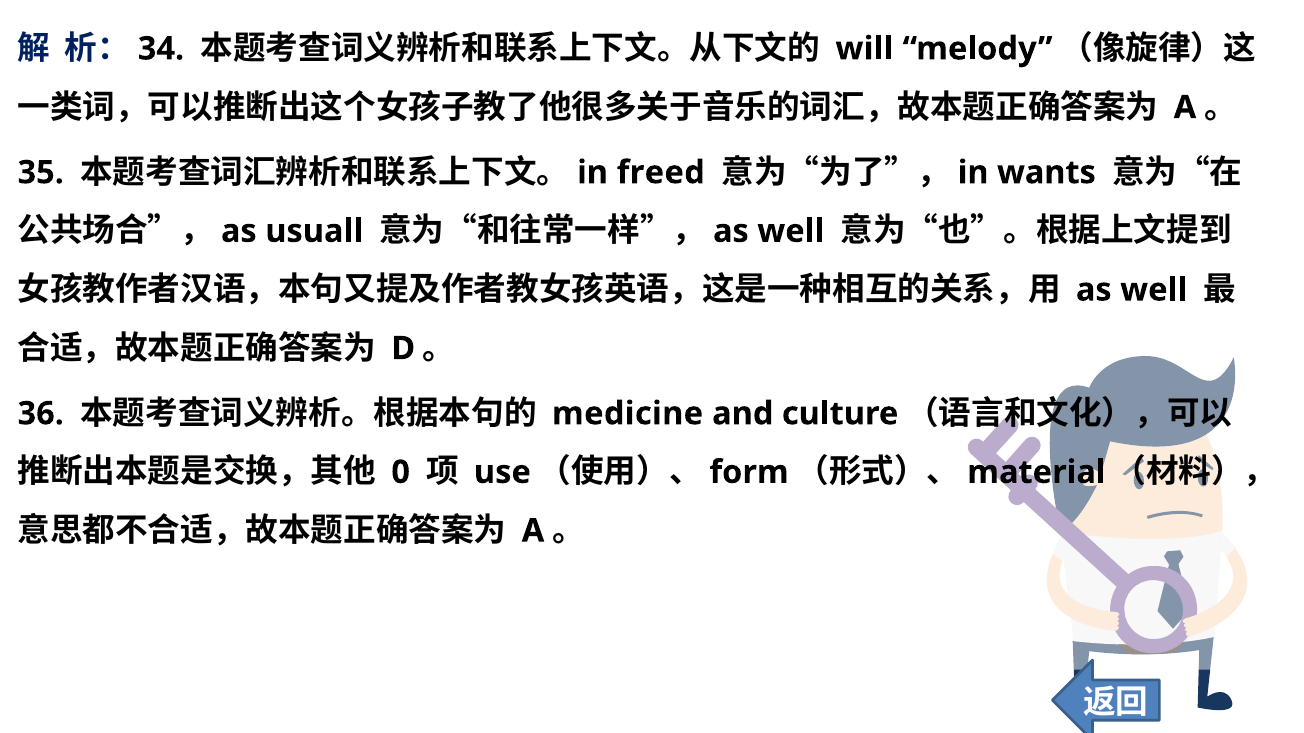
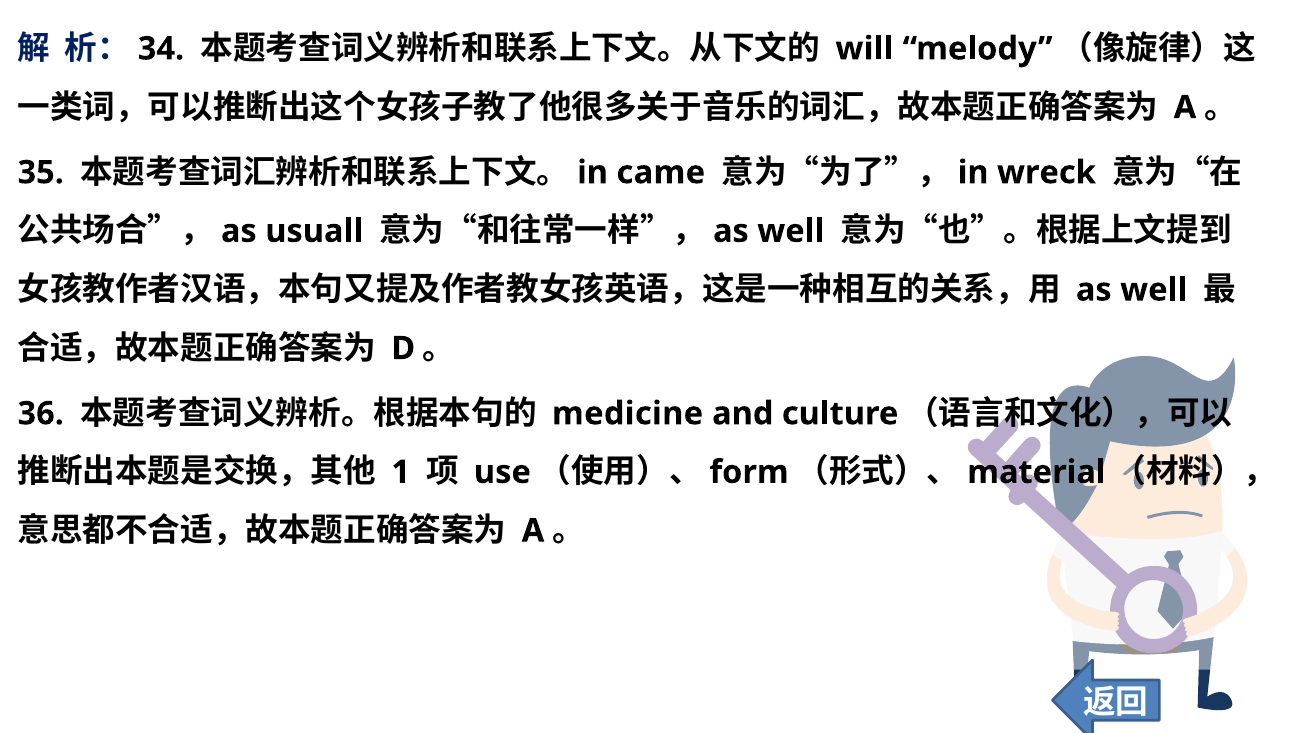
freed: freed -> came
wants: wants -> wreck
0: 0 -> 1
